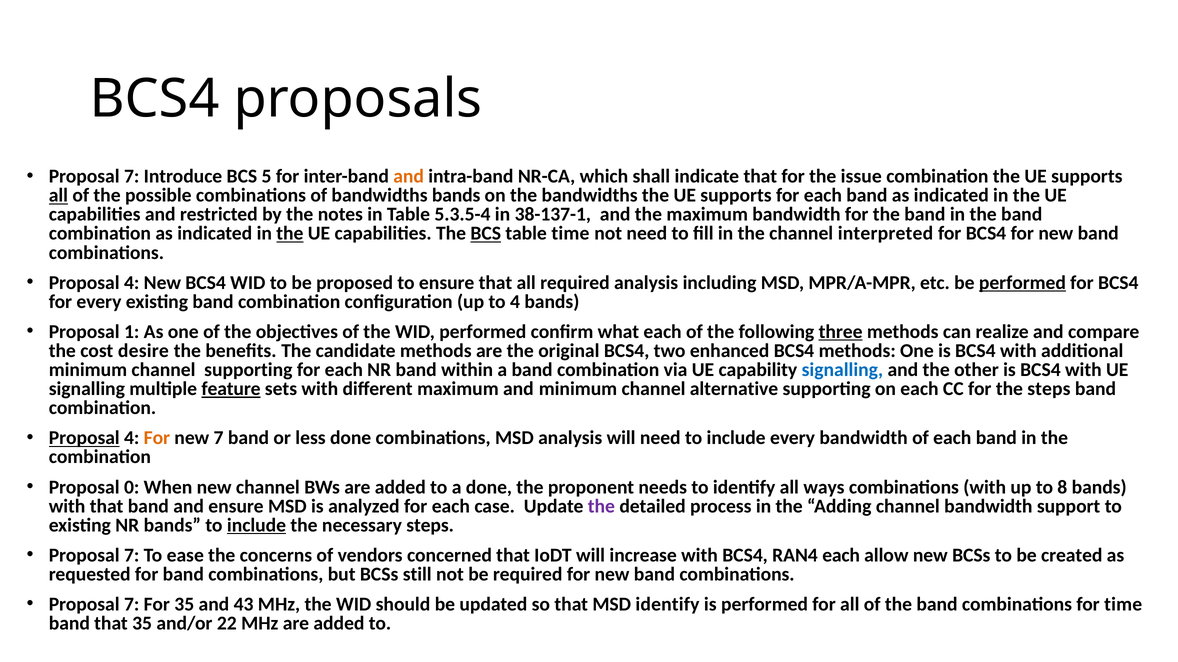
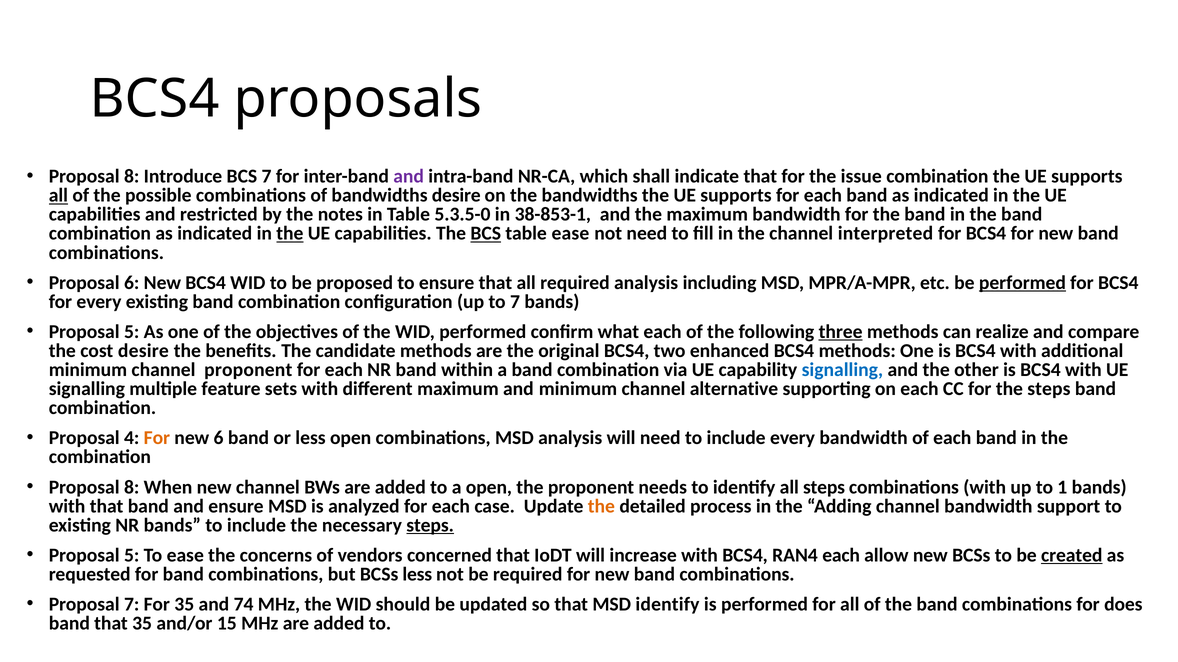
7 at (132, 177): 7 -> 8
BCS 5: 5 -> 7
and at (409, 177) colour: orange -> purple
bandwidths bands: bands -> desire
5.3.5-4: 5.3.5-4 -> 5.3.5-0
38-137-1: 38-137-1 -> 38-853-1
table time: time -> ease
4 at (132, 283): 4 -> 6
to 4: 4 -> 7
1 at (132, 332): 1 -> 5
channel supporting: supporting -> proponent
feature underline: present -> none
Proposal at (84, 438) underline: present -> none
new 7: 7 -> 6
less done: done -> open
0 at (132, 488): 0 -> 8
a done: done -> open
all ways: ways -> steps
8: 8 -> 1
the at (601, 507) colour: purple -> orange
include at (257, 526) underline: present -> none
steps at (430, 526) underline: none -> present
7 at (132, 556): 7 -> 5
created underline: none -> present
BCSs still: still -> less
43: 43 -> 74
for time: time -> does
22: 22 -> 15
